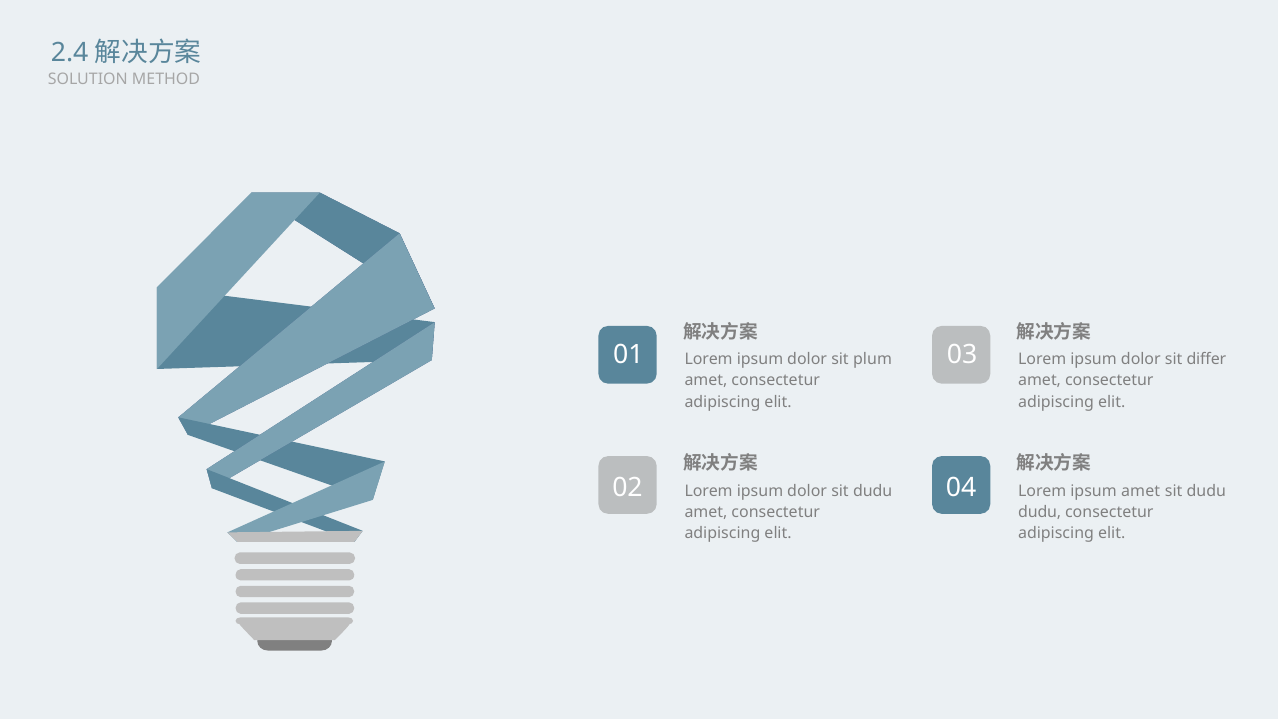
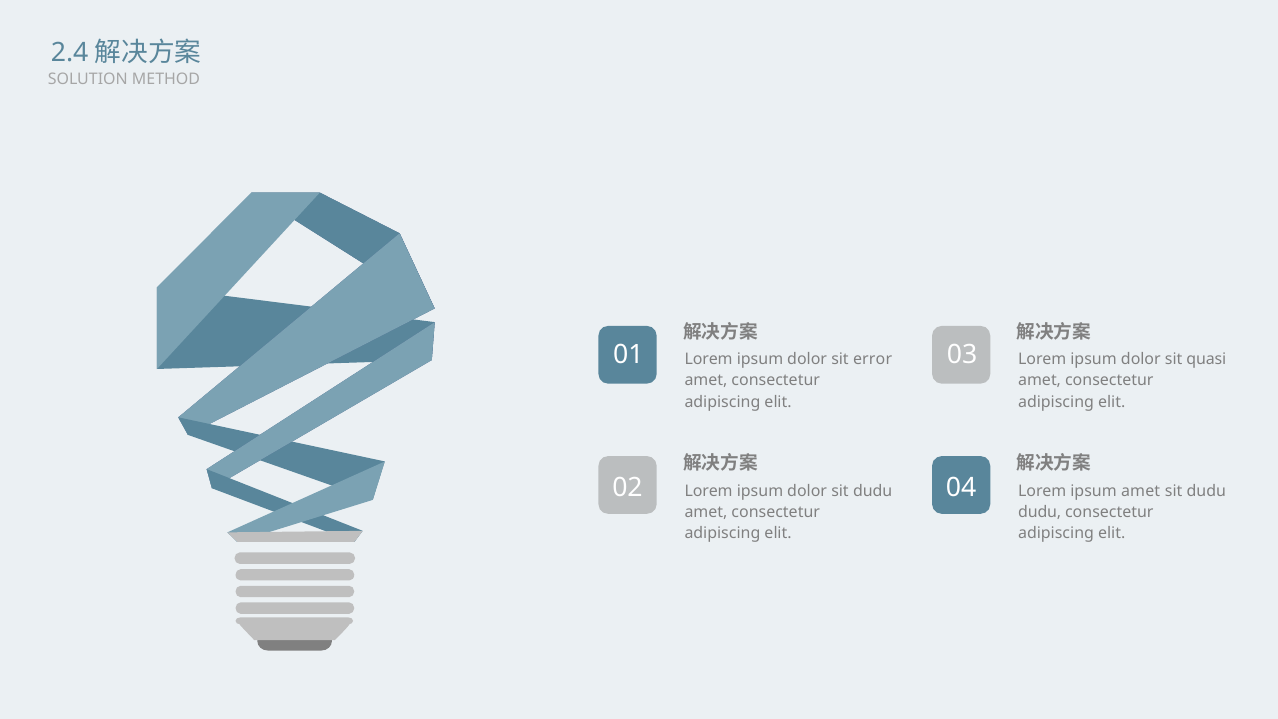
plum: plum -> error
differ: differ -> quasi
